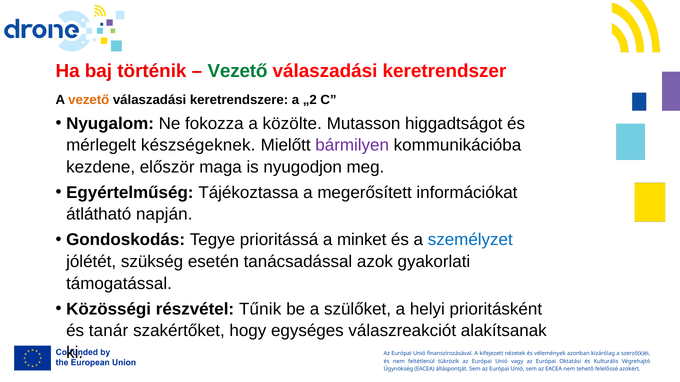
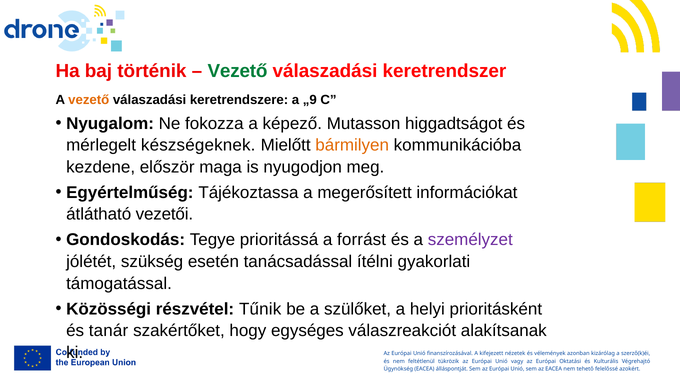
„2: „2 -> „9
közölte: közölte -> képező
bármilyen colour: purple -> orange
napján: napján -> vezetői
minket: minket -> forrást
személyzet colour: blue -> purple
azok: azok -> ítélni
